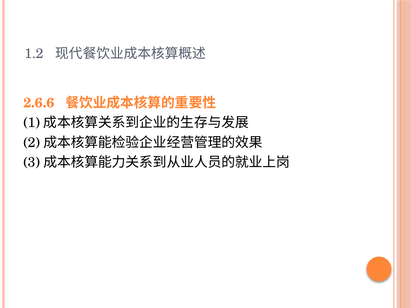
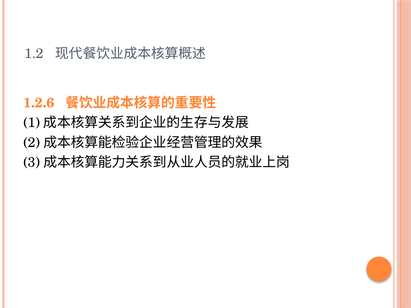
2.6.6: 2.6.6 -> 1.2.6
